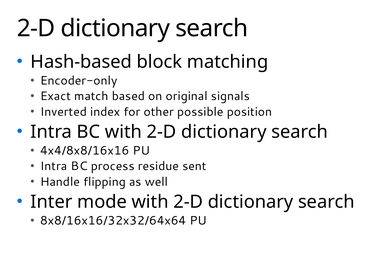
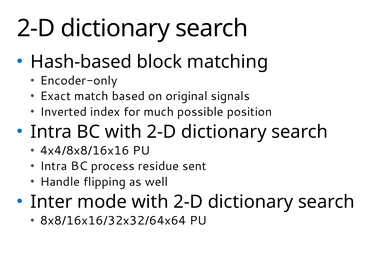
other: other -> much
